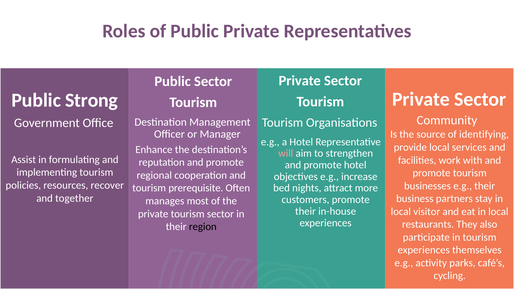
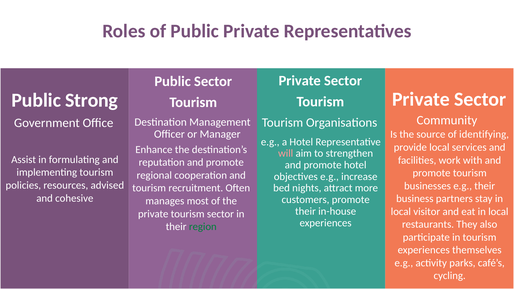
recover: recover -> advised
prerequisite: prerequisite -> recruitment
together: together -> cohesive
region colour: black -> green
